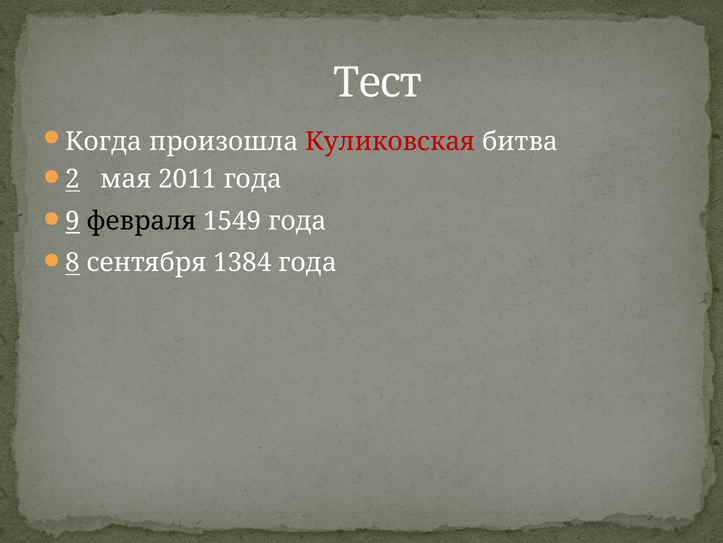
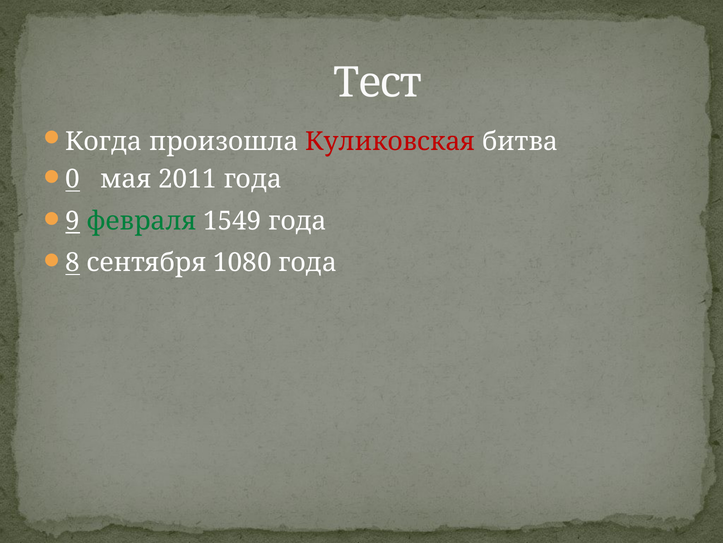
2: 2 -> 0
февраля colour: black -> green
1384: 1384 -> 1080
